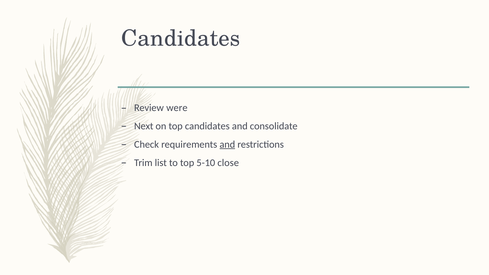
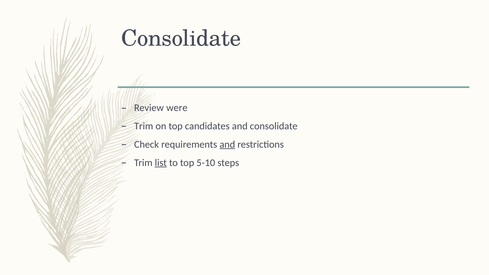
Candidates at (181, 39): Candidates -> Consolidate
Next at (144, 126): Next -> Trim
list underline: none -> present
close: close -> steps
